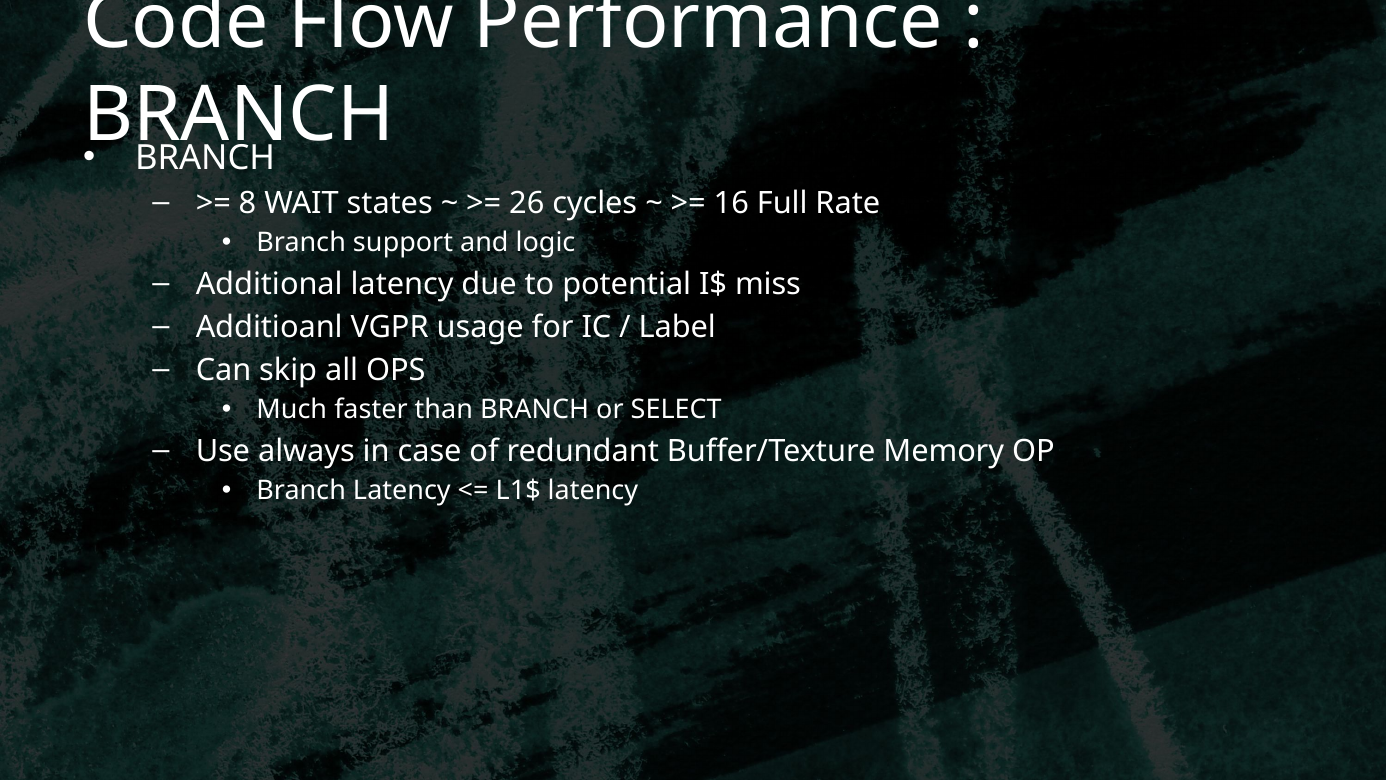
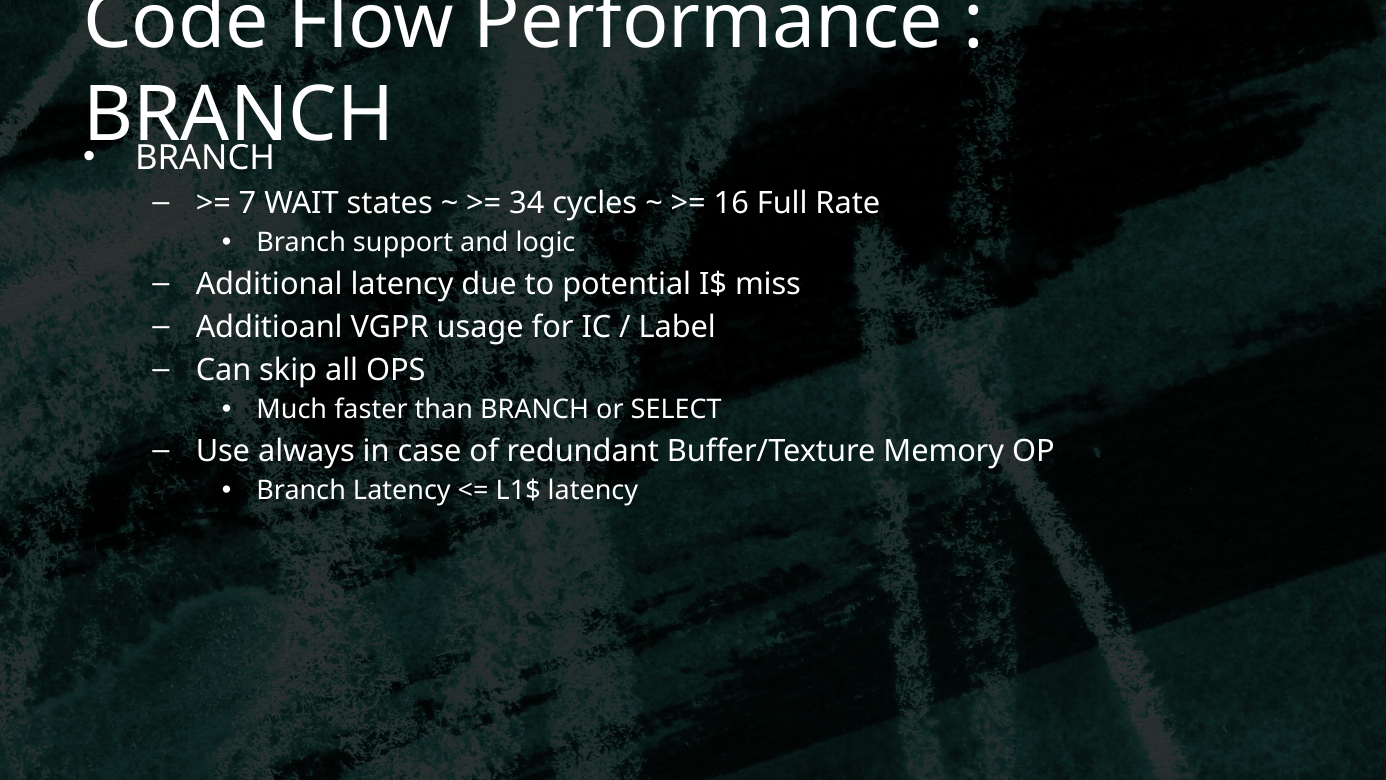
8: 8 -> 7
26: 26 -> 34
